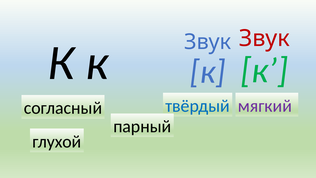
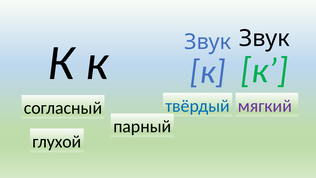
Звук at (264, 38) colour: red -> black
